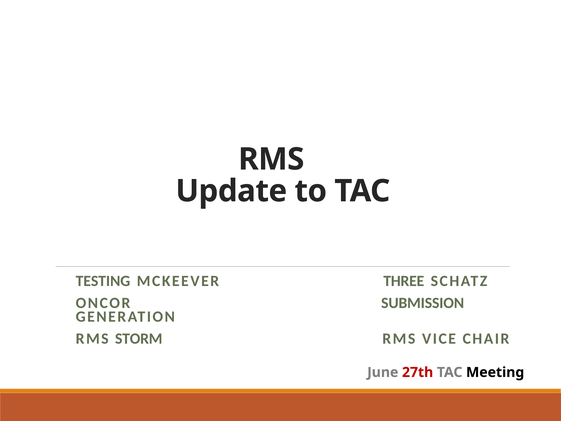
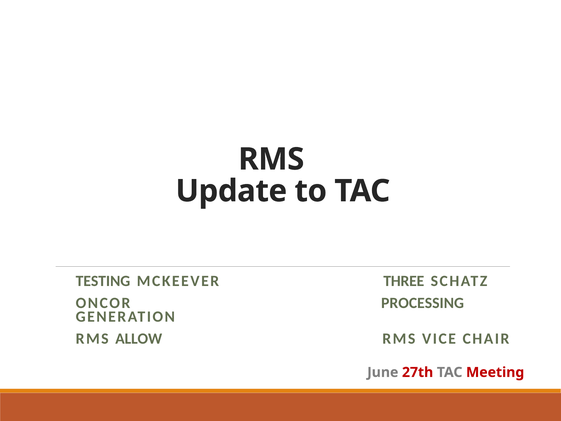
SUBMISSION: SUBMISSION -> PROCESSING
STORM: STORM -> ALLOW
Meeting colour: black -> red
